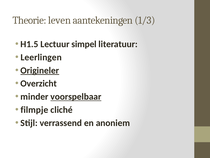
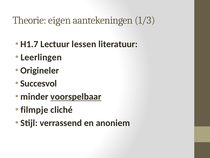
leven: leven -> eigen
H1.5: H1.5 -> H1.7
simpel: simpel -> lessen
Origineler underline: present -> none
Overzicht: Overzicht -> Succesvol
